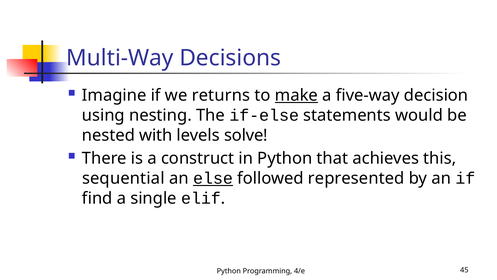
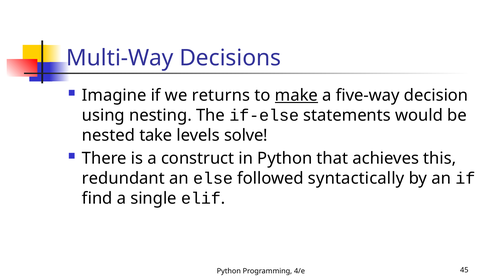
with: with -> take
sequential: sequential -> redundant
else underline: present -> none
represented: represented -> syntactically
